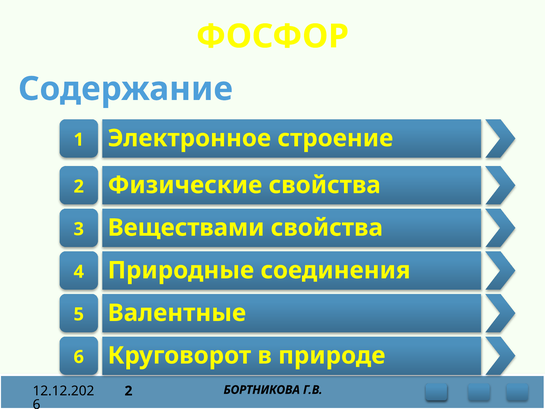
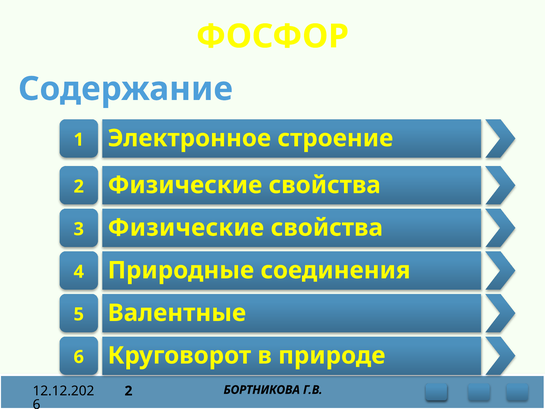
Веществами at (186, 228): Веществами -> Физические
